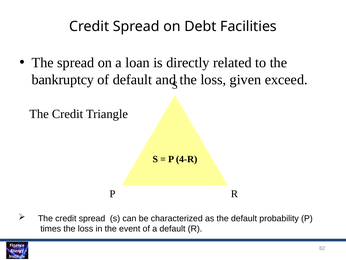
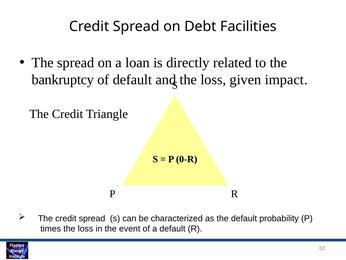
exceed: exceed -> impact
4-R: 4-R -> 0-R
